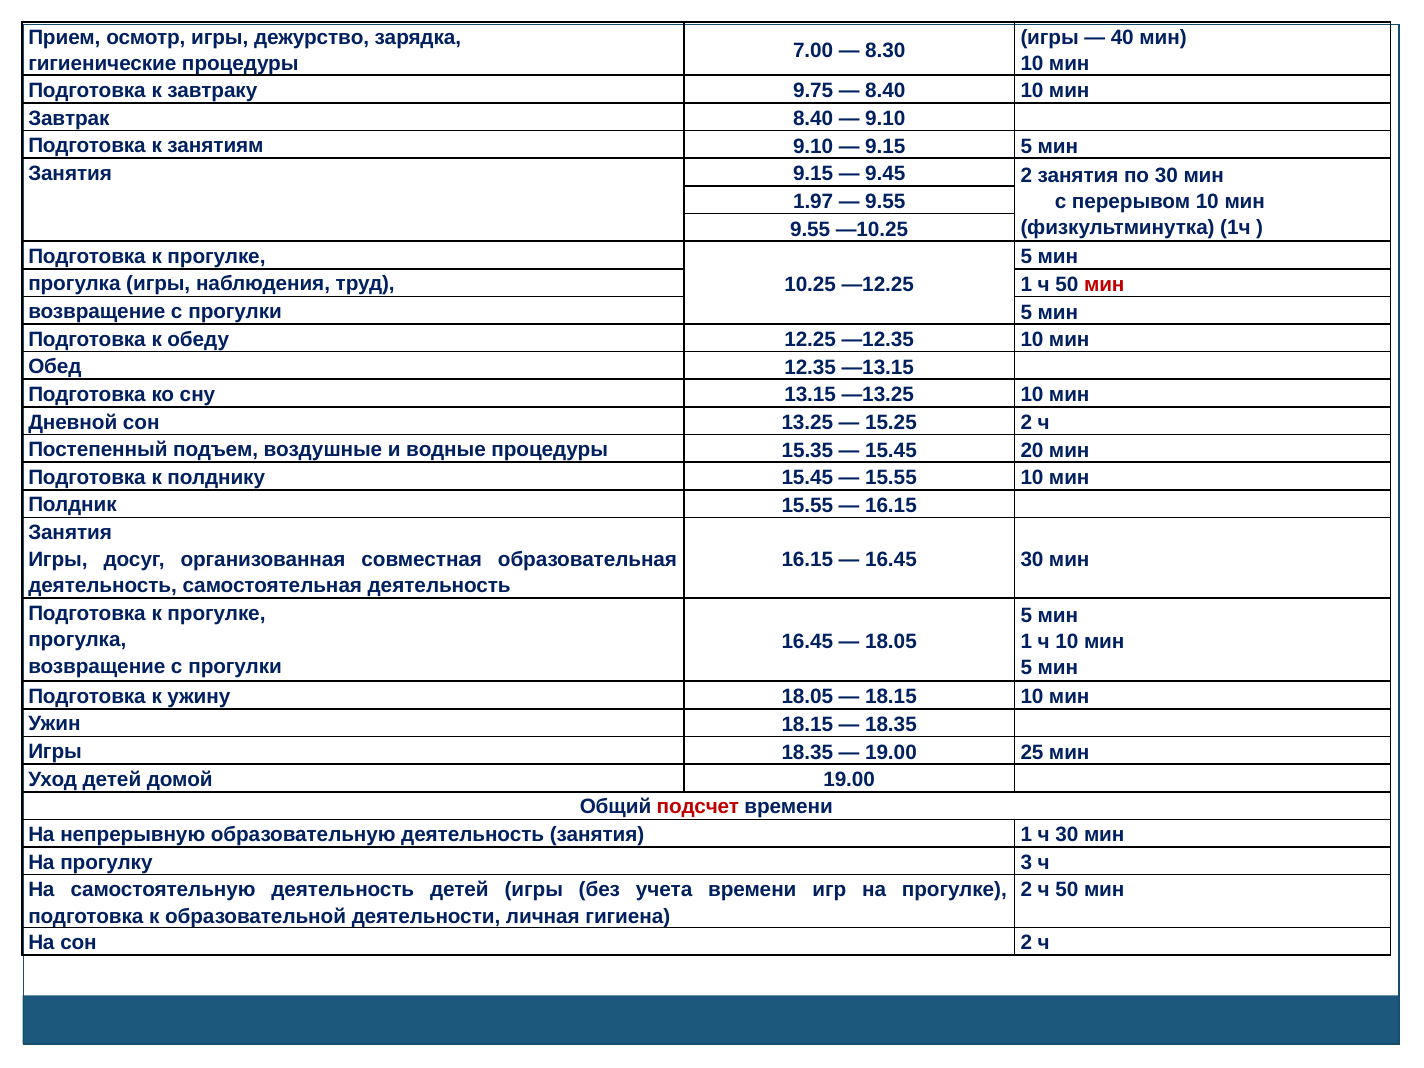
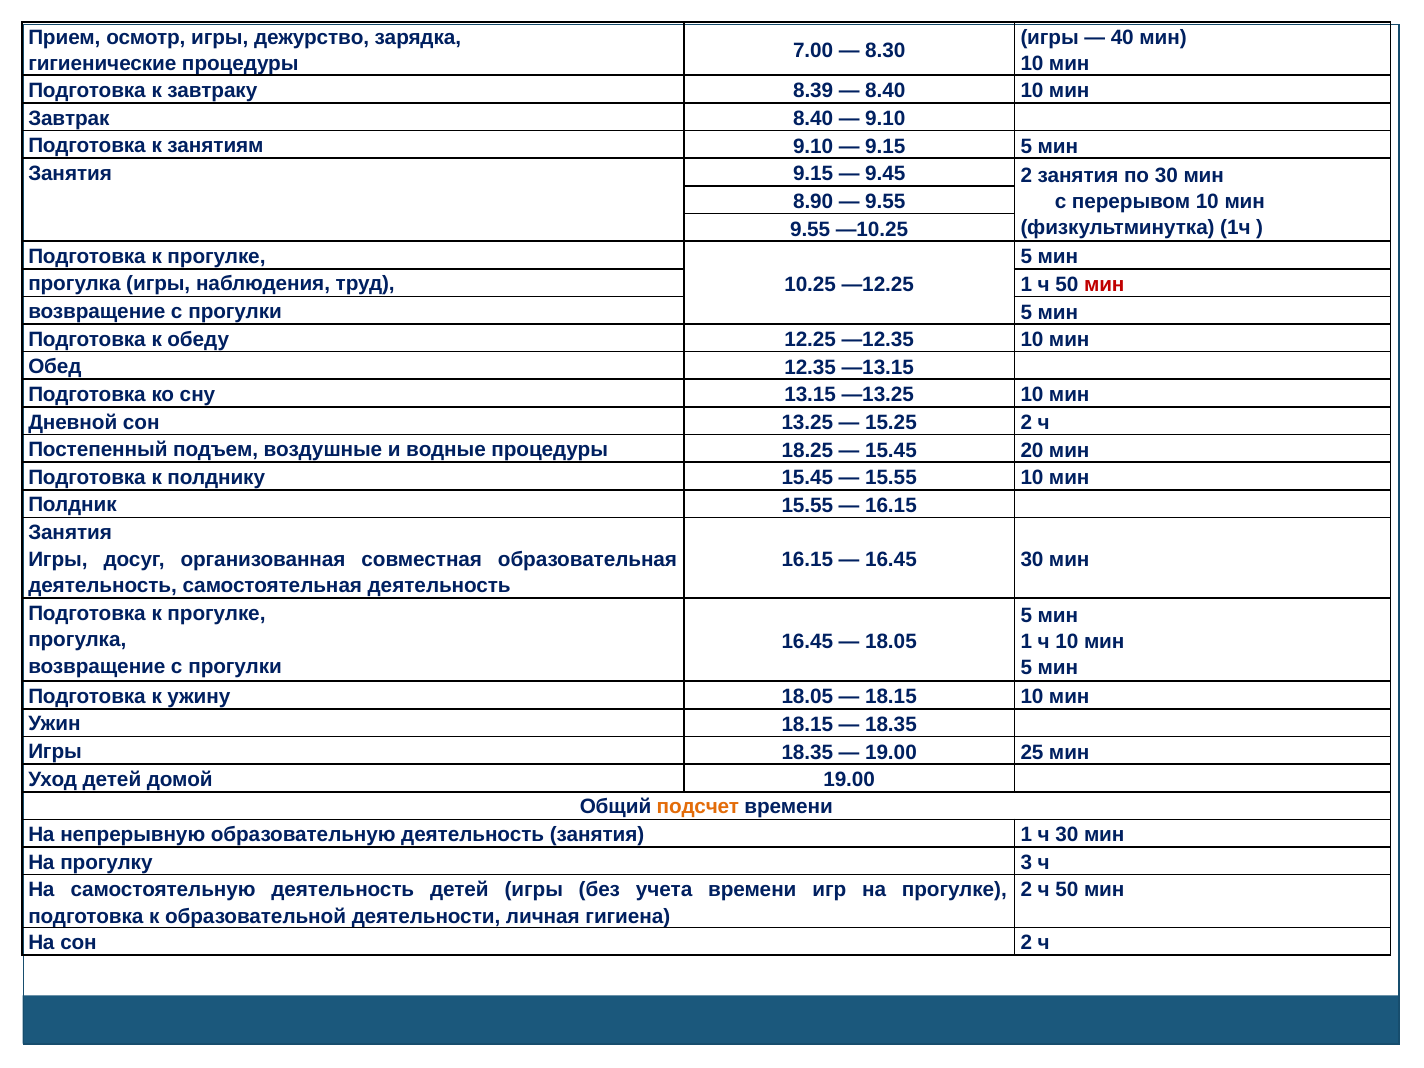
9.75: 9.75 -> 8.39
1.97: 1.97 -> 8.90
15.35: 15.35 -> 18.25
подсчет colour: red -> orange
